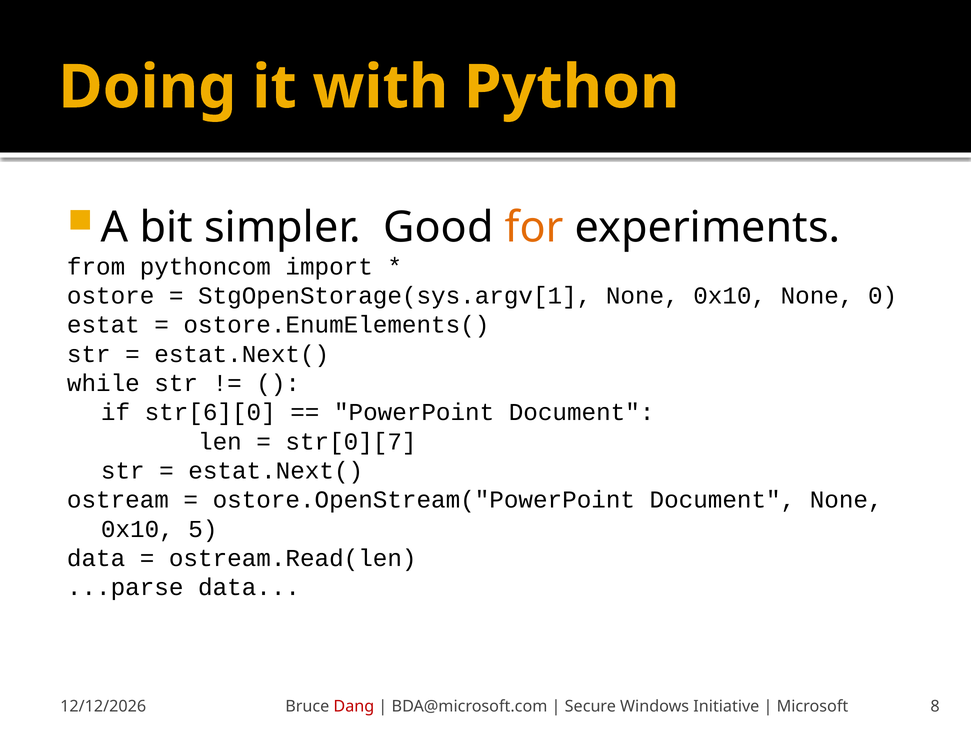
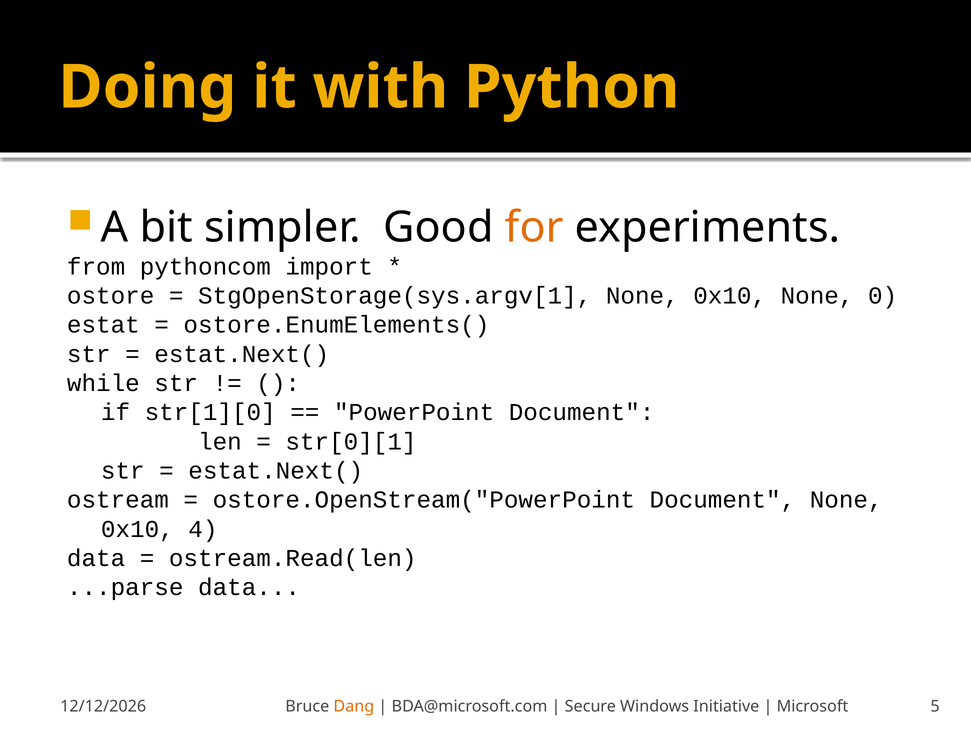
str[6][0: str[6][0 -> str[1][0
str[0][7: str[0][7 -> str[0][1
5: 5 -> 4
Dang colour: red -> orange
8: 8 -> 5
